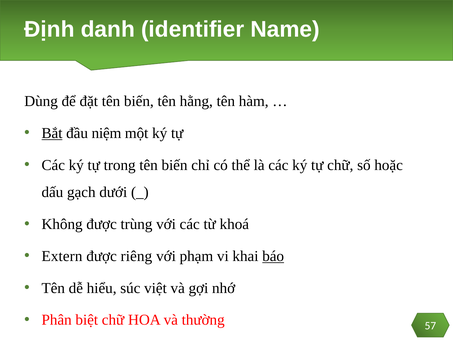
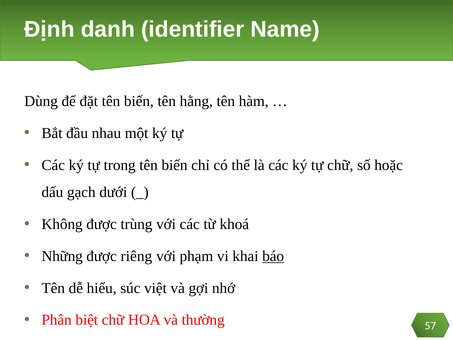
Bắt underline: present -> none
niệm: niệm -> nhau
Extern: Extern -> Những
